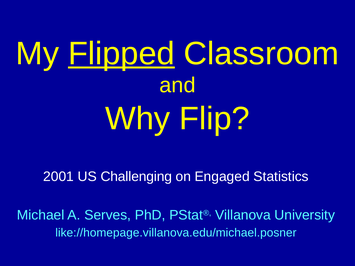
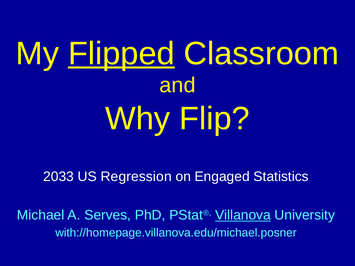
2001: 2001 -> 2033
Challenging: Challenging -> Regression
Villanova underline: none -> present
like://homepage.villanova.edu/michael.posner: like://homepage.villanova.edu/michael.posner -> with://homepage.villanova.edu/michael.posner
